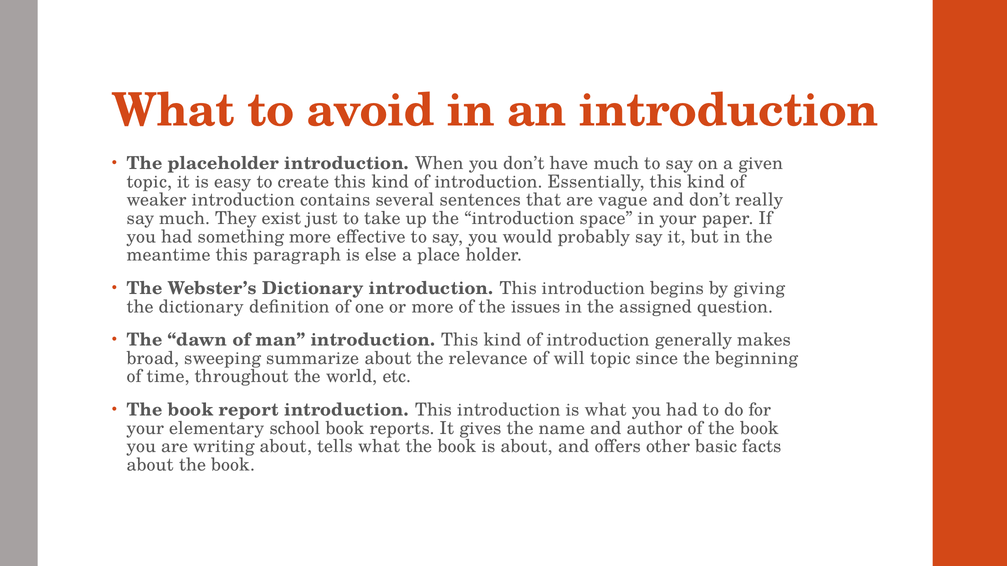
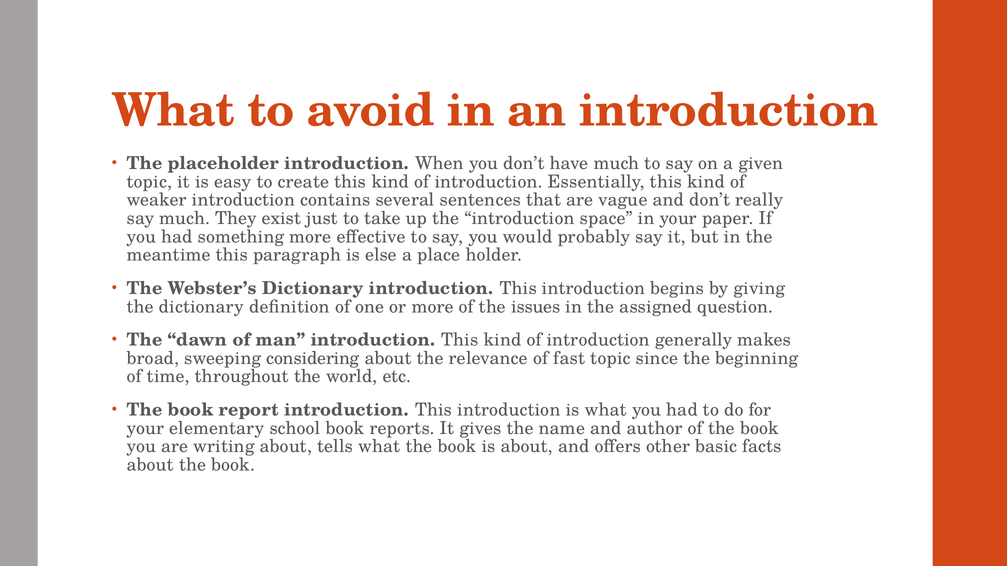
summarize: summarize -> considering
will: will -> fast
